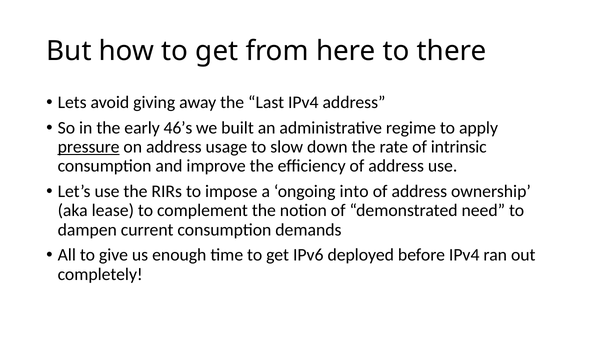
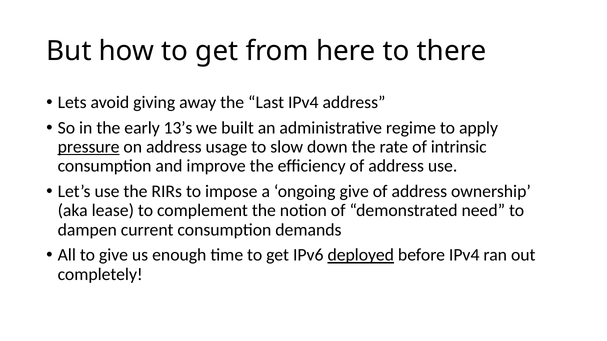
46’s: 46’s -> 13’s
ongoing into: into -> give
deployed underline: none -> present
